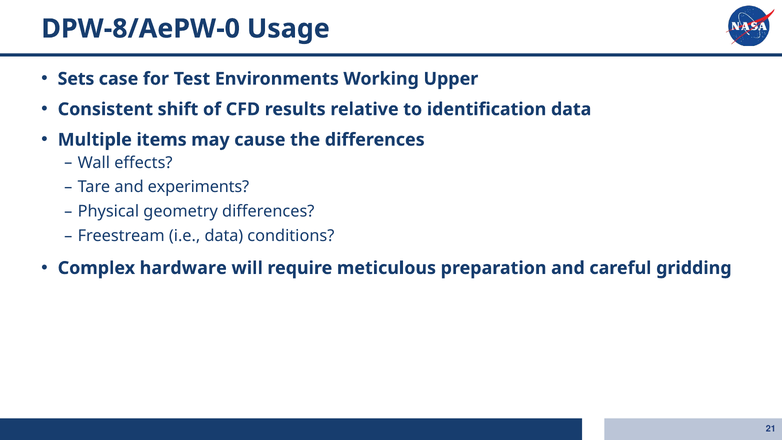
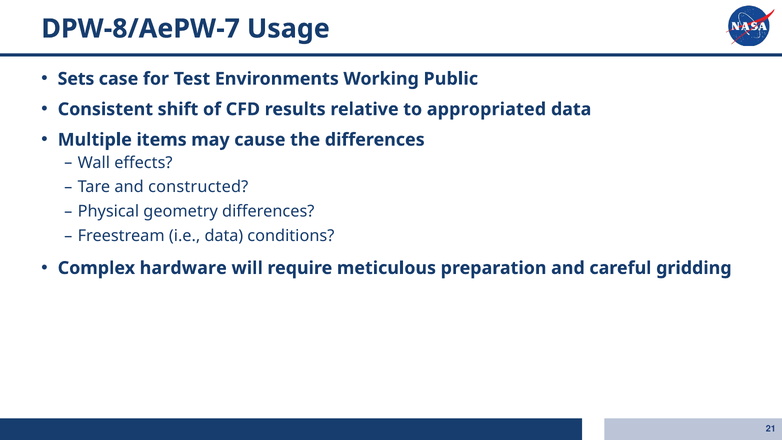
DPW-8/AePW-0: DPW-8/AePW-0 -> DPW-8/AePW-7
Upper: Upper -> Public
identification: identification -> appropriated
experiments: experiments -> constructed
